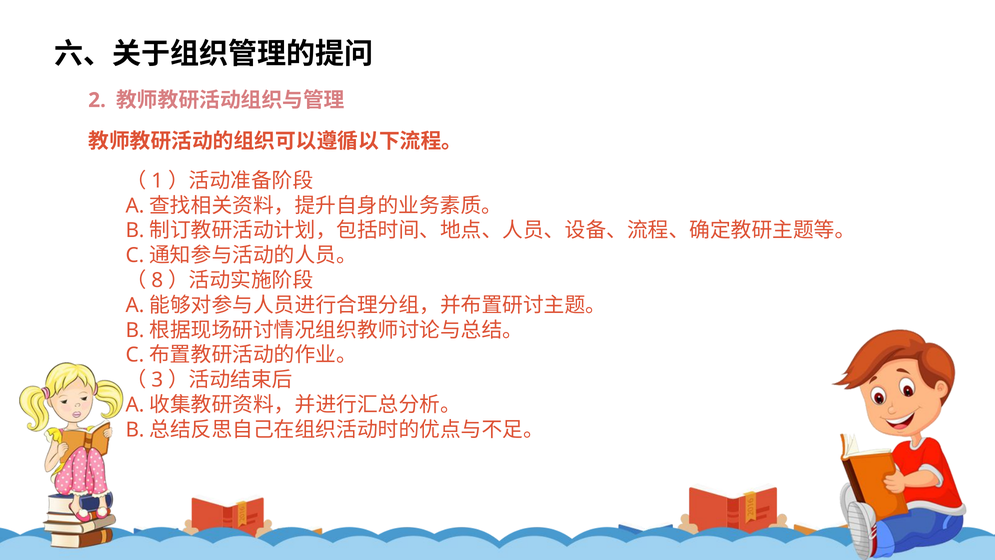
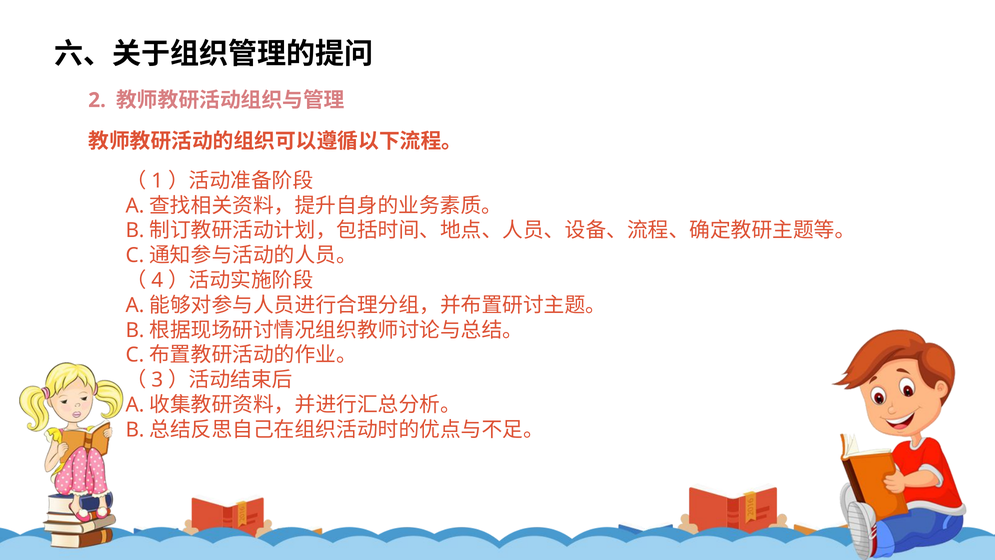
8: 8 -> 4
